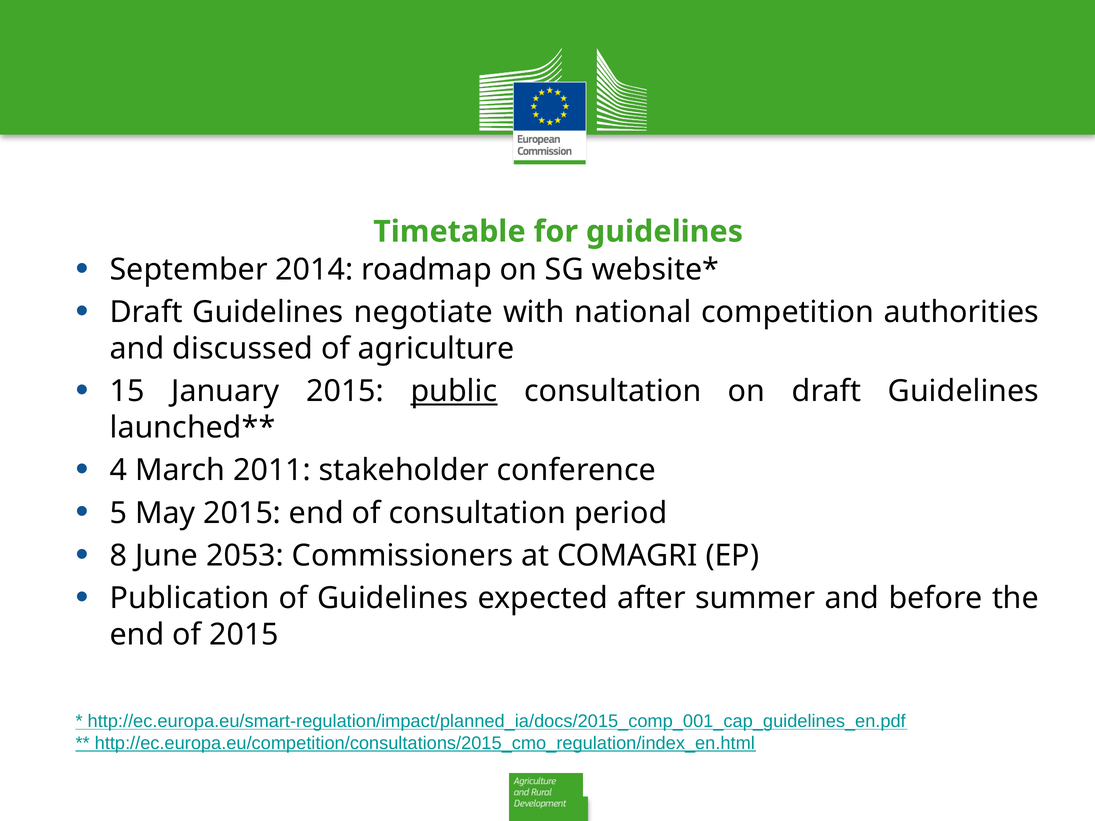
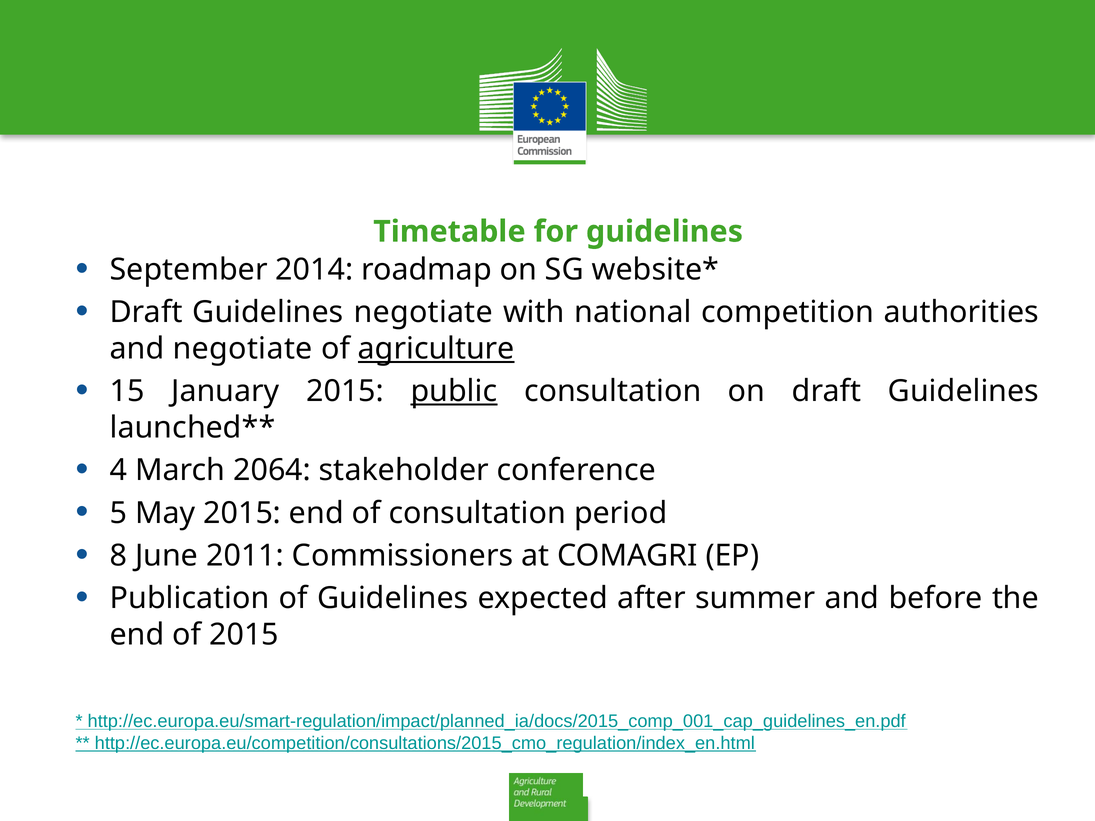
and discussed: discussed -> negotiate
agriculture underline: none -> present
2011: 2011 -> 2064
2053: 2053 -> 2011
